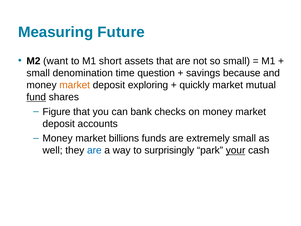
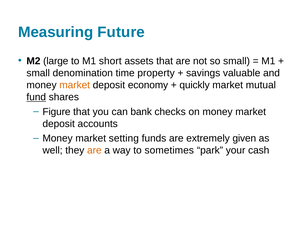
want: want -> large
question: question -> property
because: because -> valuable
exploring: exploring -> economy
billions: billions -> setting
extremely small: small -> given
are at (94, 150) colour: blue -> orange
surprisingly: surprisingly -> sometimes
your underline: present -> none
